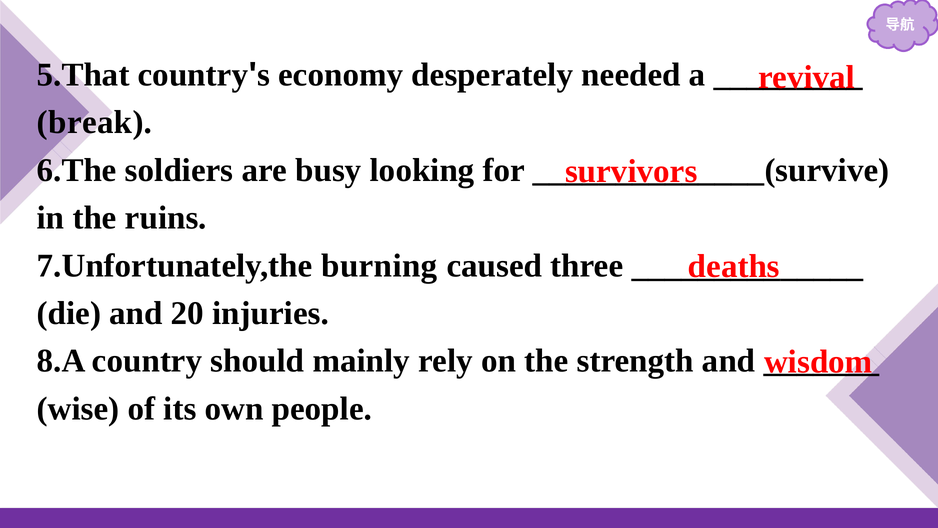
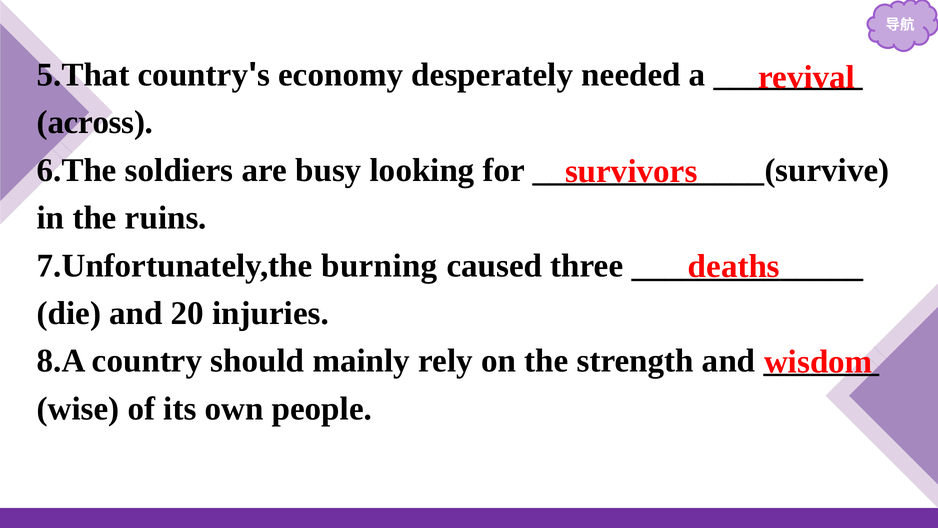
break: break -> across
